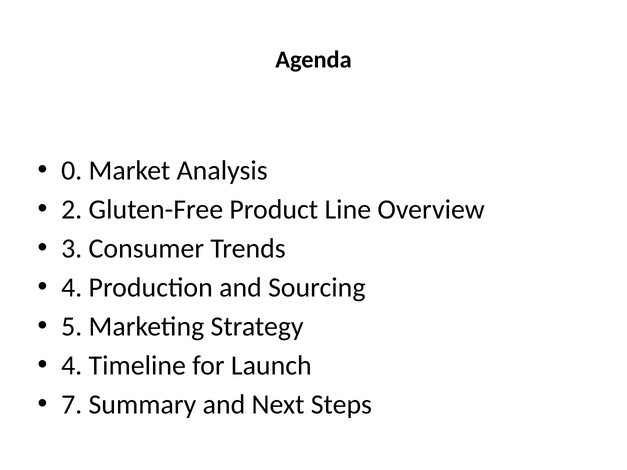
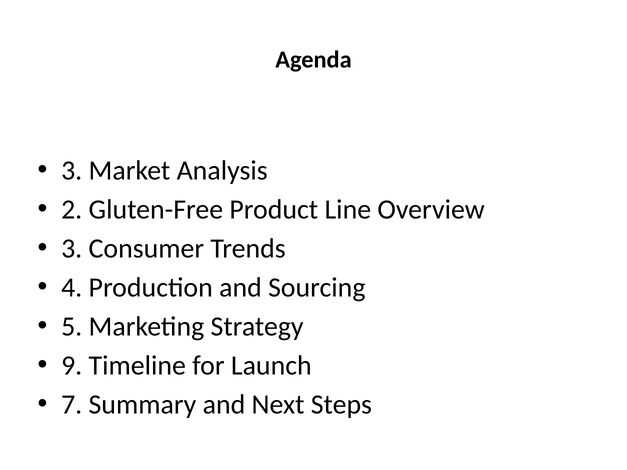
0 at (72, 171): 0 -> 3
4 at (72, 366): 4 -> 9
